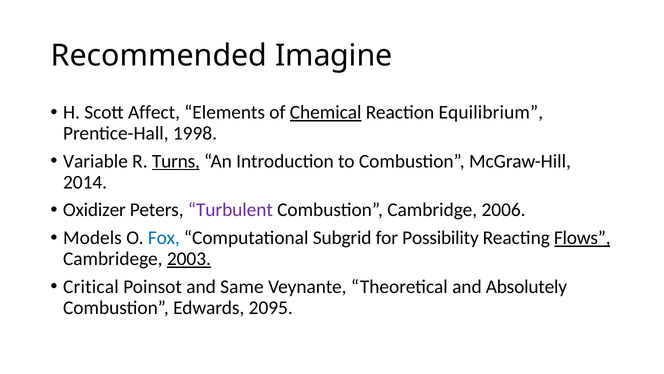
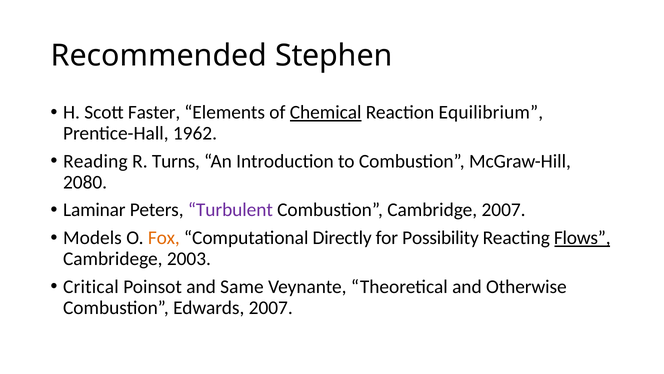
Imagine: Imagine -> Stephen
Affect: Affect -> Faster
1998: 1998 -> 1962
Variable: Variable -> Reading
Turns underline: present -> none
2014: 2014 -> 2080
Oxidizer: Oxidizer -> Laminar
Cambridge 2006: 2006 -> 2007
Fox colour: blue -> orange
Subgrid: Subgrid -> Directly
2003 underline: present -> none
Absolutely: Absolutely -> Otherwise
Edwards 2095: 2095 -> 2007
